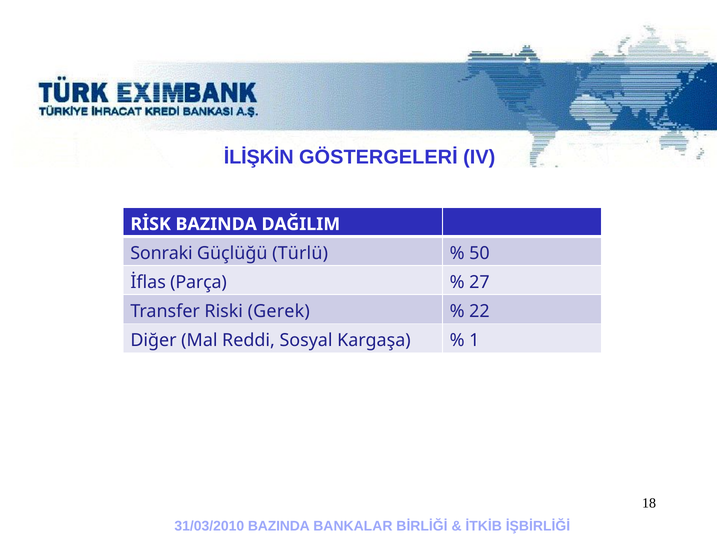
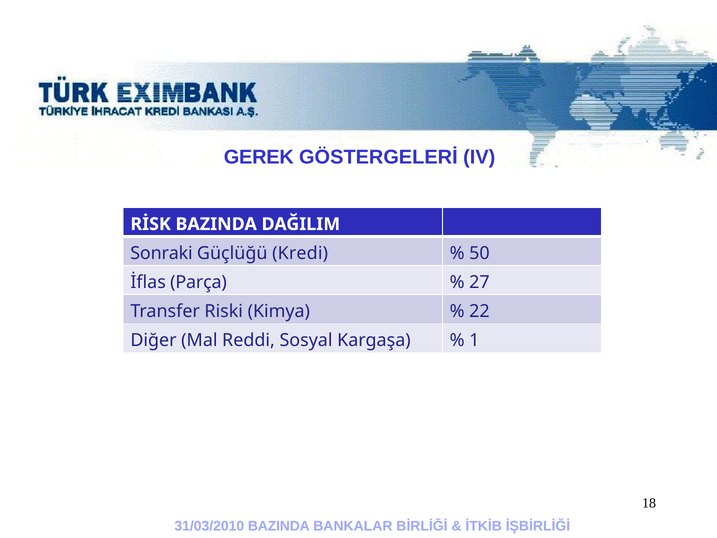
İLİŞKİN: İLİŞKİN -> GEREK
Türlü: Türlü -> Kredi
Gerek: Gerek -> Kimya
